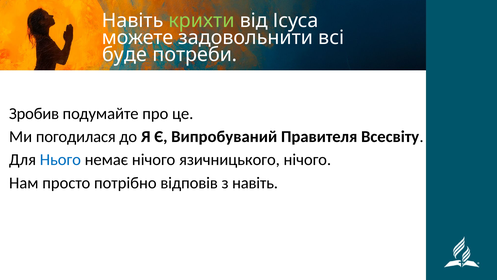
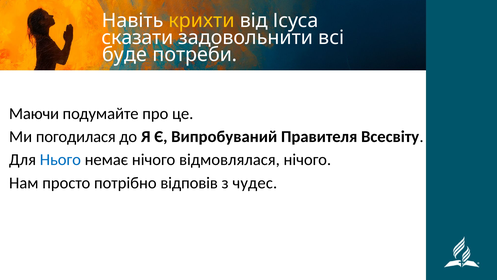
крихти colour: light green -> yellow
можете: можете -> сказати
Зробив: Зробив -> Маючи
язичницького: язичницького -> відмовлялася
з навіть: навіть -> чудес
